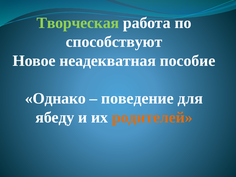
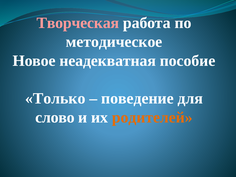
Творческая colour: light green -> pink
способствуют: способствуют -> методическое
Однако: Однако -> Только
ябеду: ябеду -> слово
